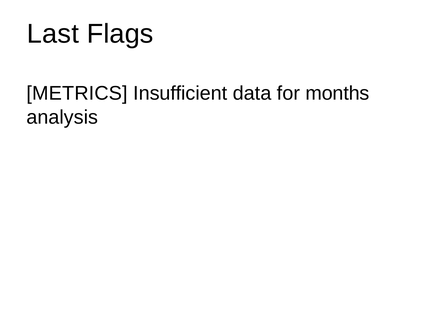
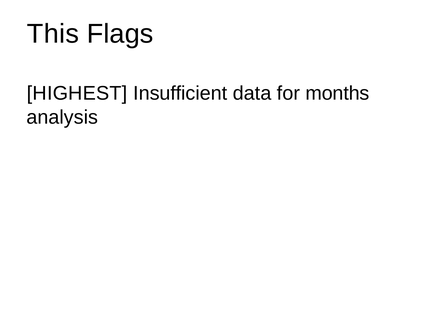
Last: Last -> This
METRICS: METRICS -> HIGHEST
